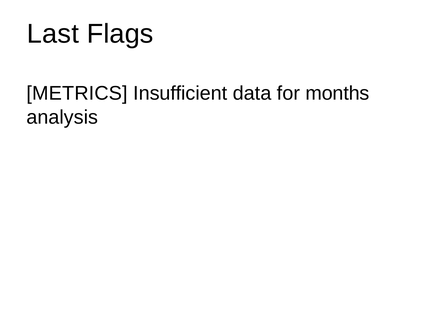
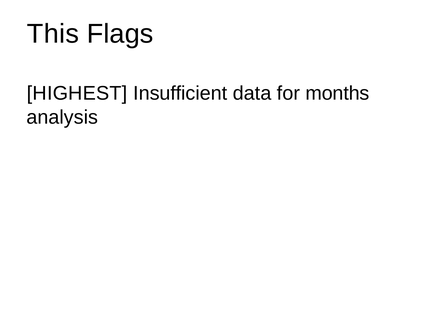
Last: Last -> This
METRICS: METRICS -> HIGHEST
